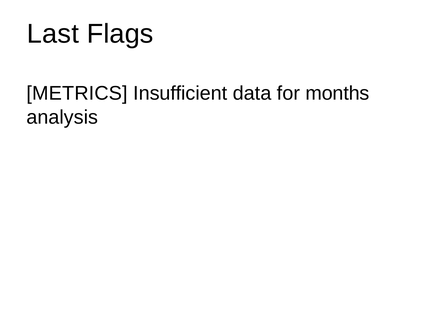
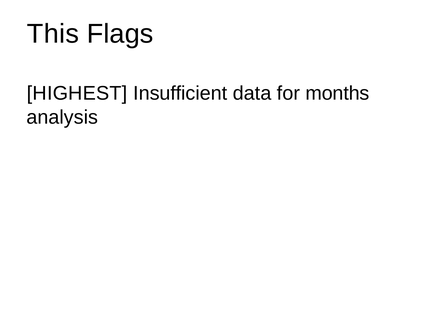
Last: Last -> This
METRICS: METRICS -> HIGHEST
